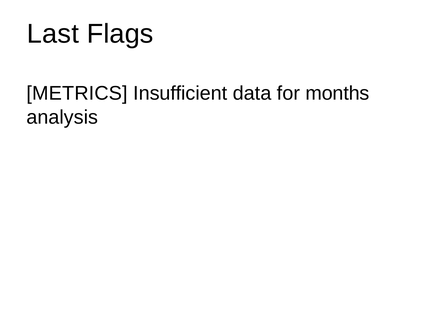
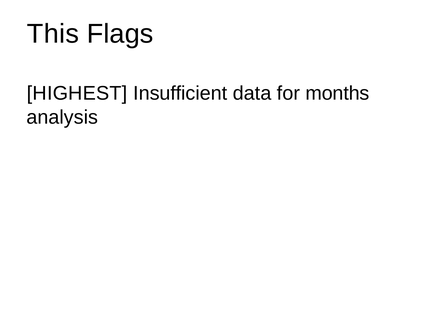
Last: Last -> This
METRICS: METRICS -> HIGHEST
